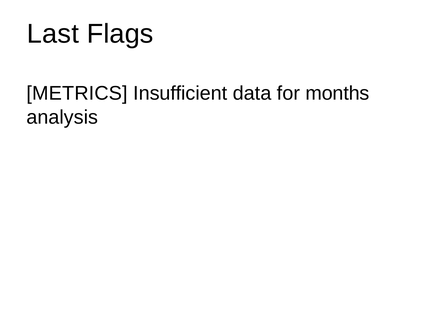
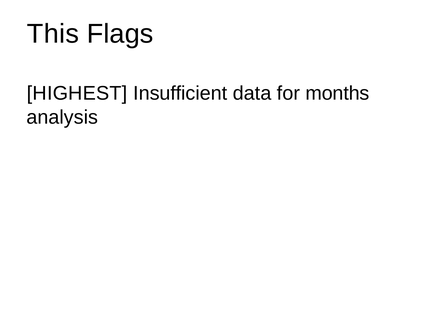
Last: Last -> This
METRICS: METRICS -> HIGHEST
